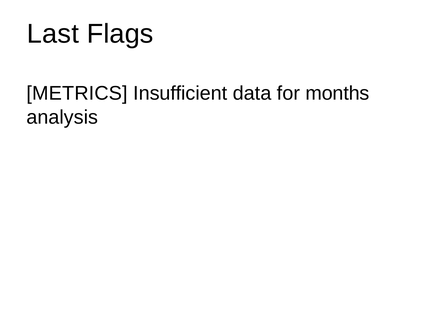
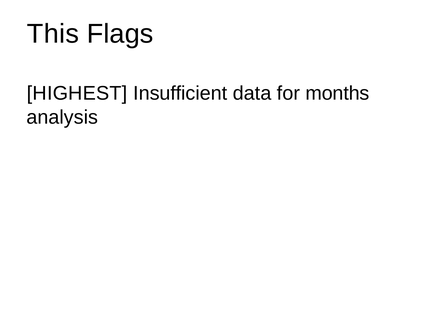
Last: Last -> This
METRICS: METRICS -> HIGHEST
